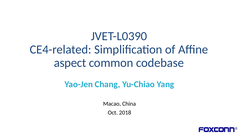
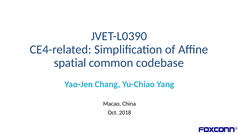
aspect: aspect -> spatial
